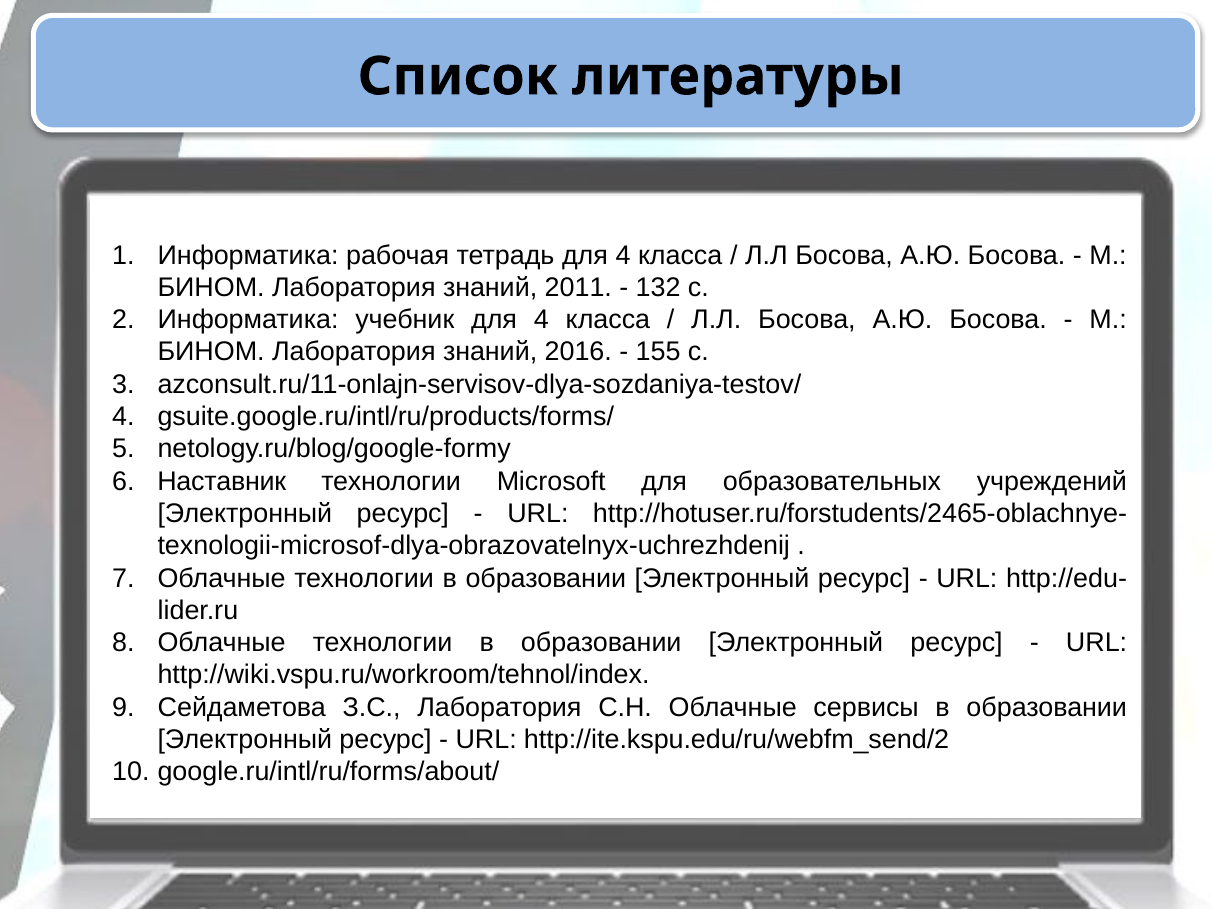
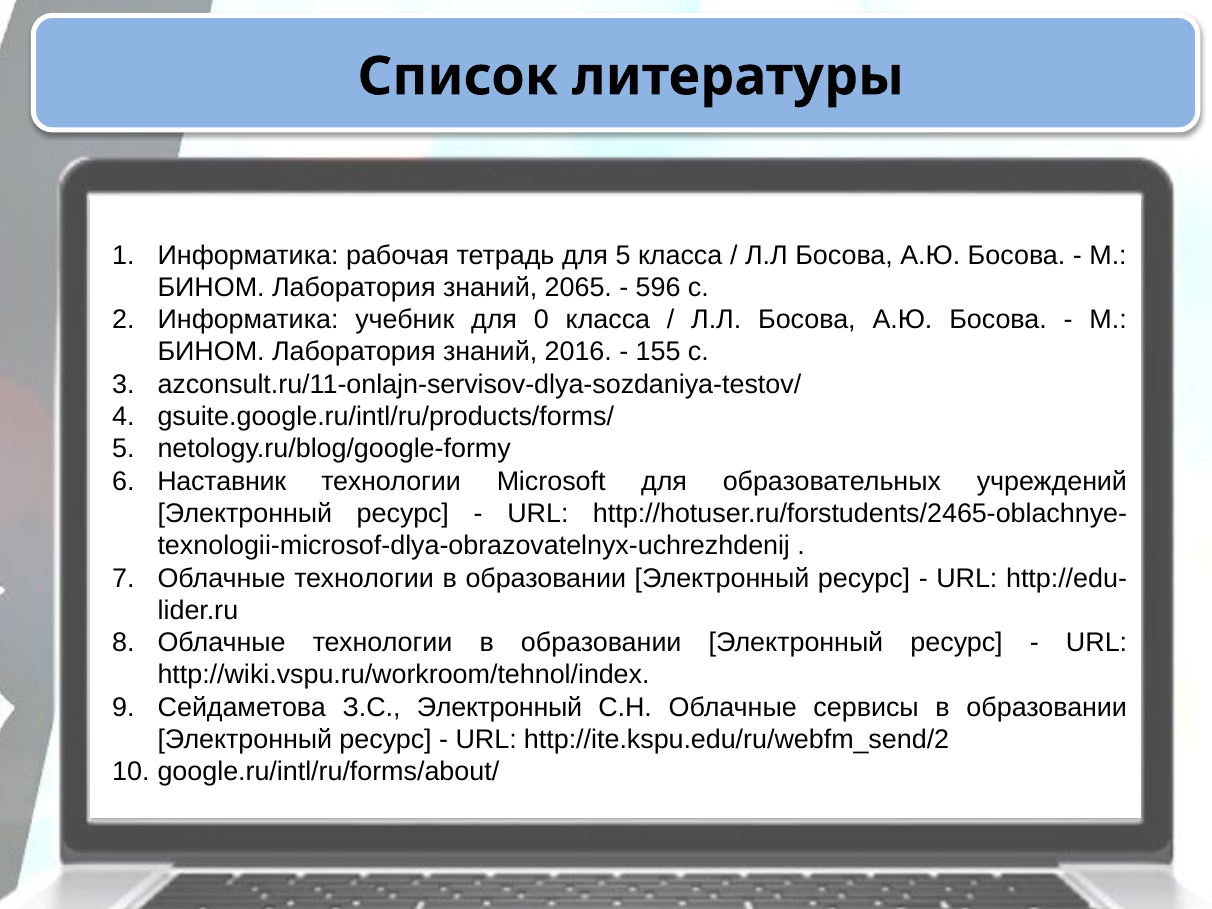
тетрадь для 4: 4 -> 5
2011: 2011 -> 2065
132: 132 -> 596
учебник для 4: 4 -> 0
З.С Лаборатория: Лаборатория -> Электронный
